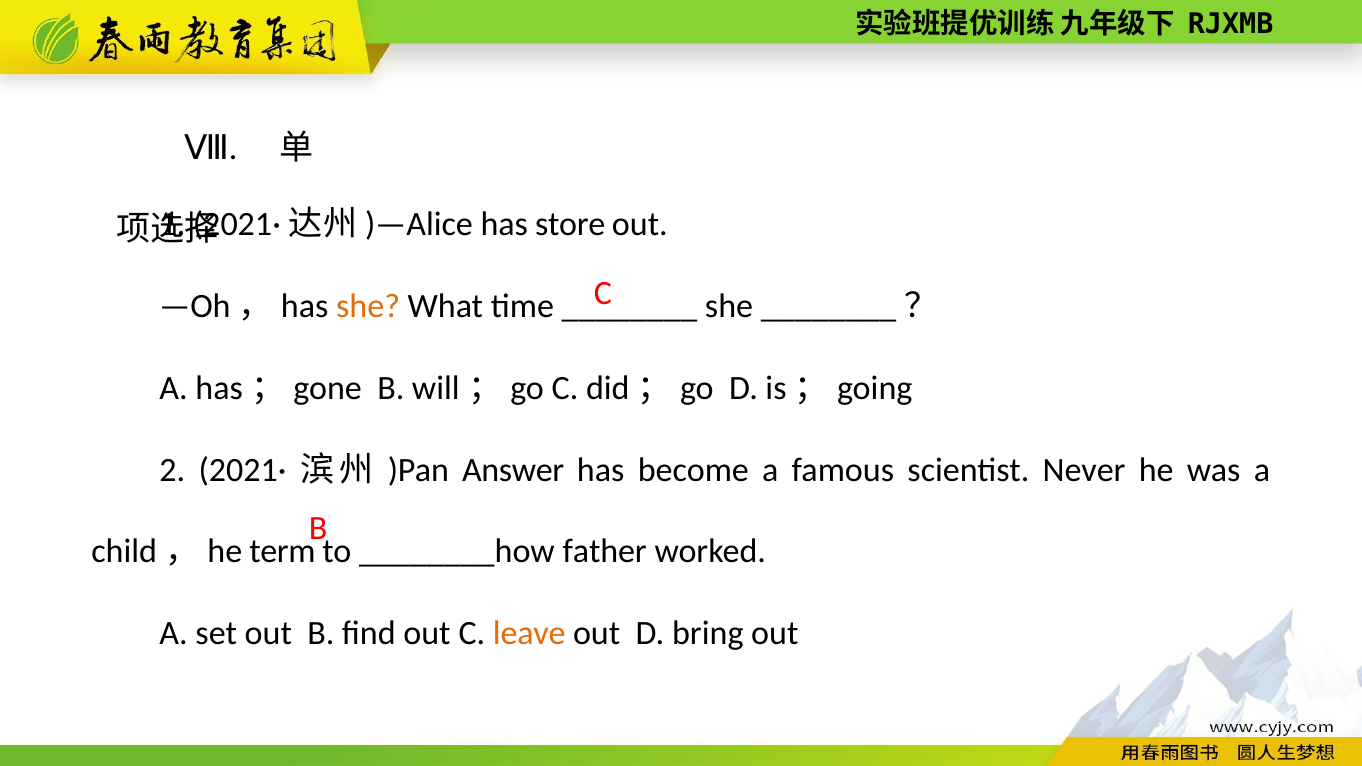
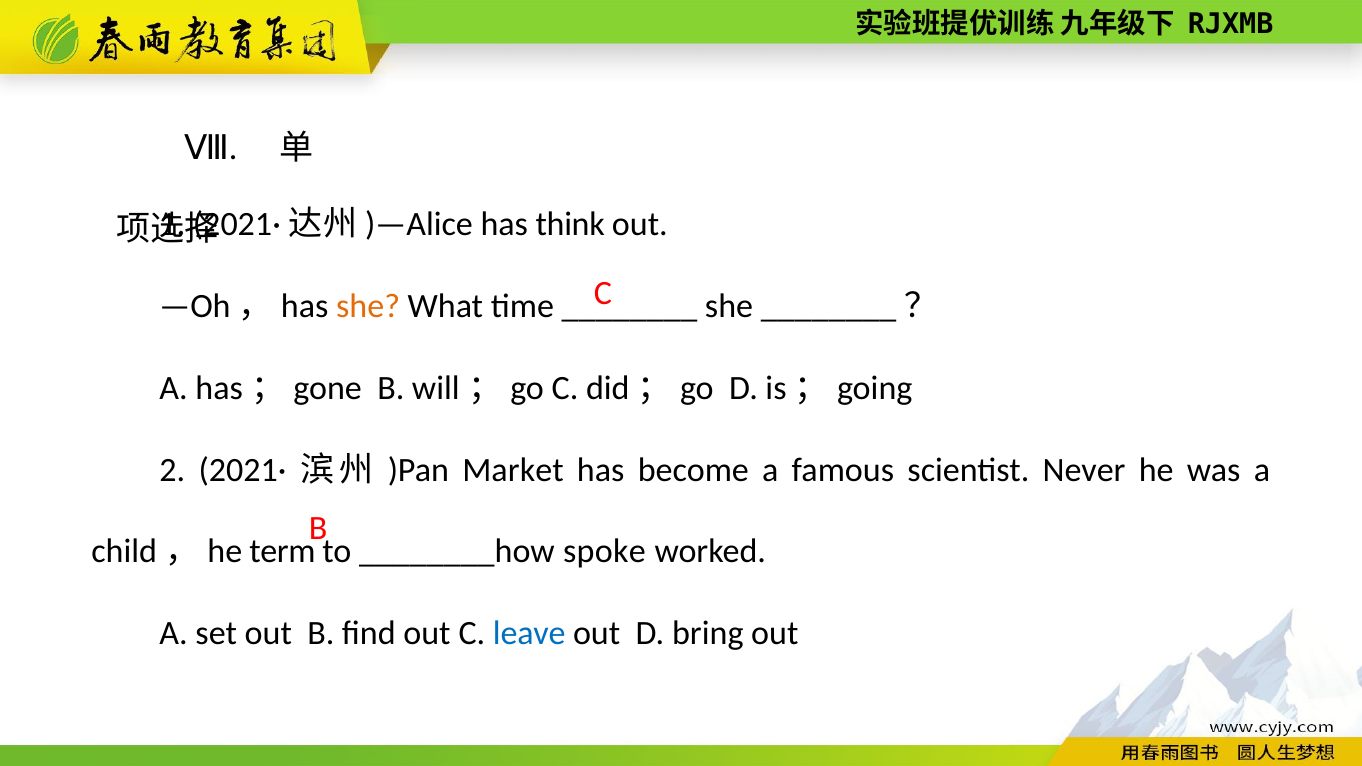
store: store -> think
Answer: Answer -> Market
father: father -> spoke
leave colour: orange -> blue
